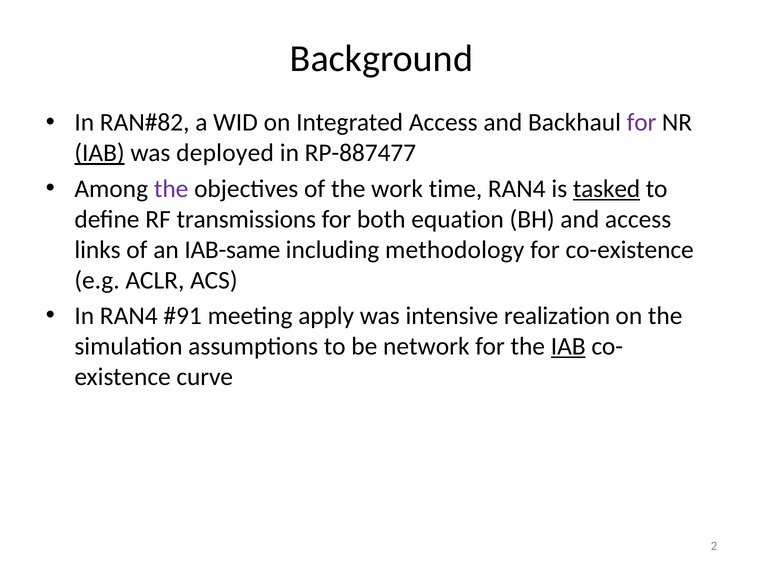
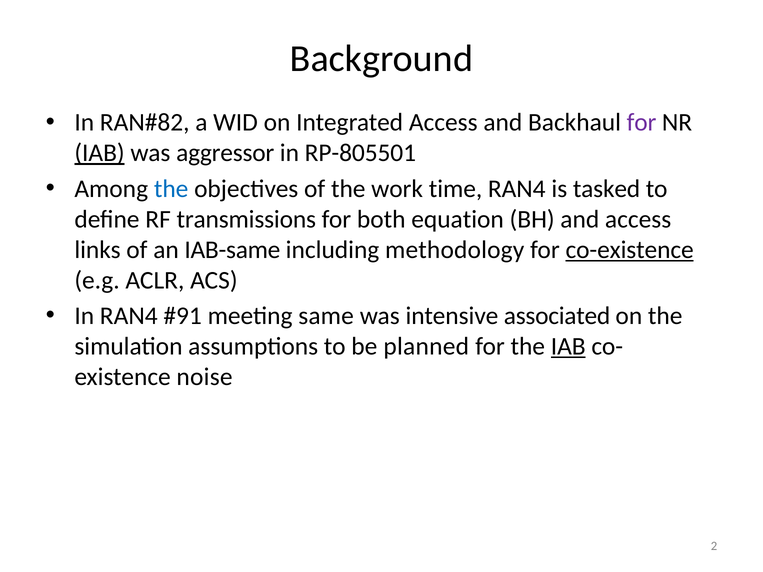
deployed: deployed -> aggressor
RP-887477: RP-887477 -> RP-805501
the at (171, 189) colour: purple -> blue
tasked underline: present -> none
co-existence underline: none -> present
apply: apply -> same
realization: realization -> associated
network: network -> planned
curve: curve -> noise
